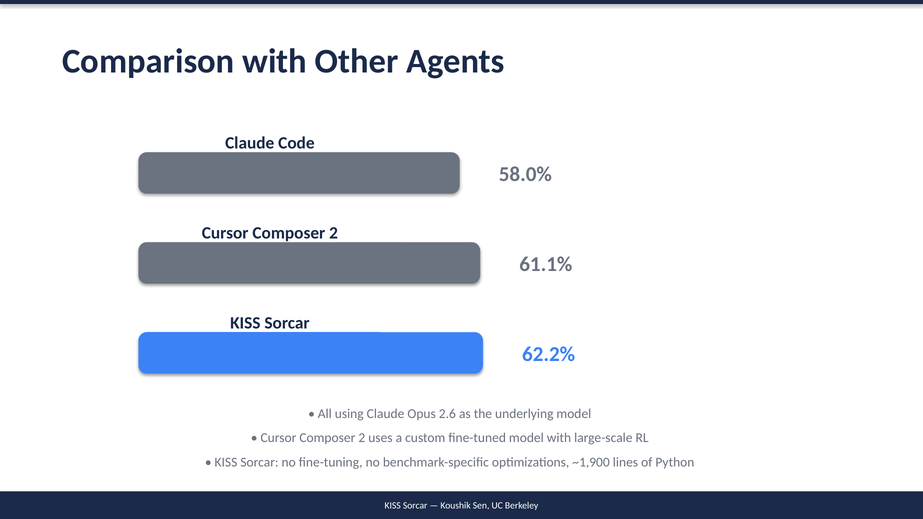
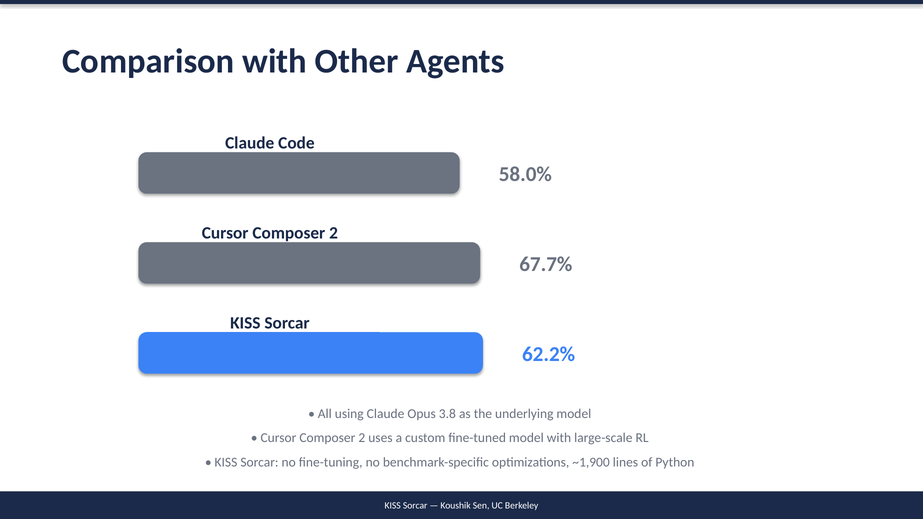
61.1%: 61.1% -> 67.7%
2.6: 2.6 -> 3.8
